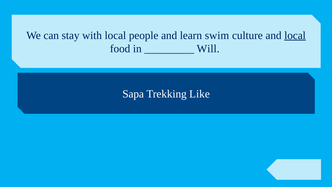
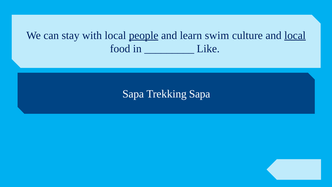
people underline: none -> present
Will: Will -> Like
Trekking Like: Like -> Sapa
